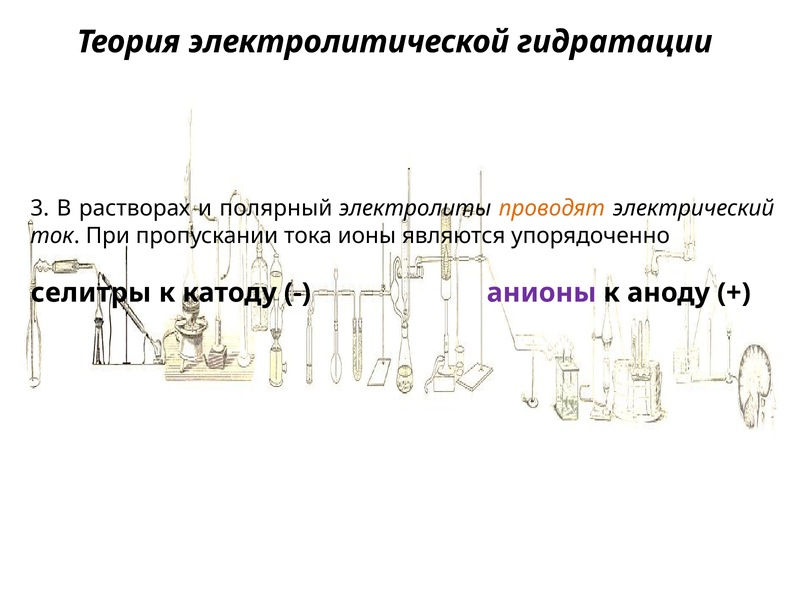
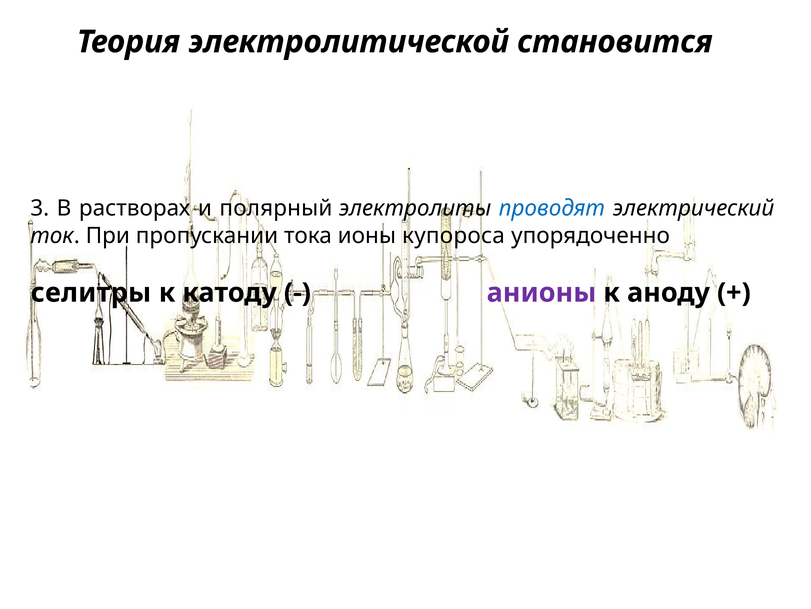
гидратации: гидратации -> становится
проводят colour: orange -> blue
являются: являются -> купороса
